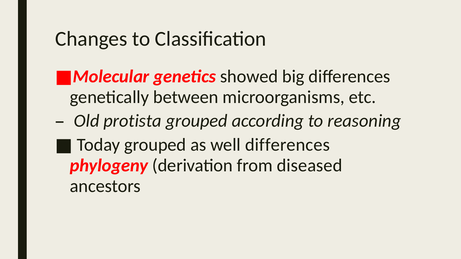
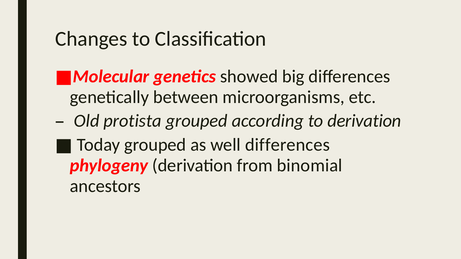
to reasoning: reasoning -> derivation
diseased: diseased -> binomial
